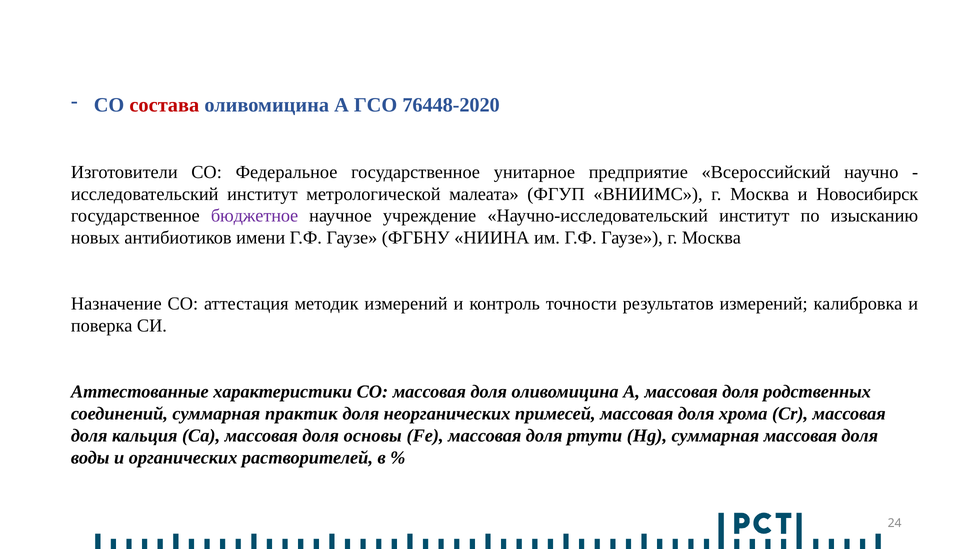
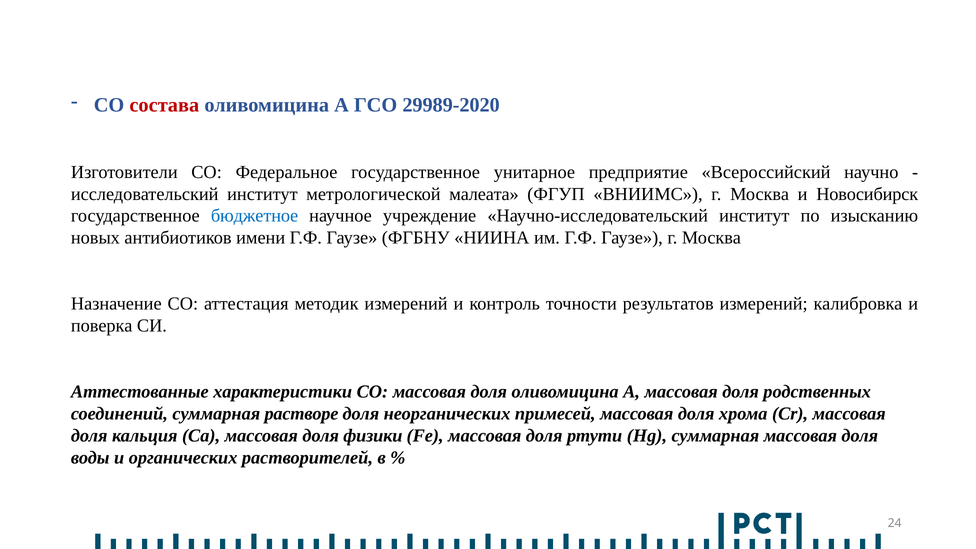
76448-2020: 76448-2020 -> 29989-2020
бюджетное colour: purple -> blue
практик: практик -> растворе
основы: основы -> физики
